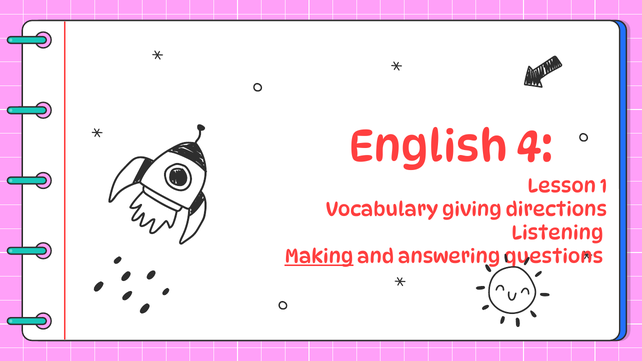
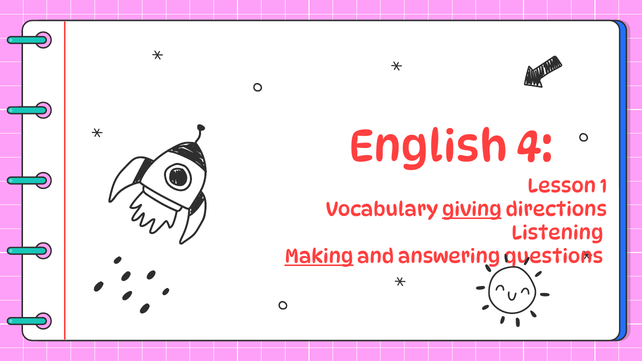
giving underline: none -> present
